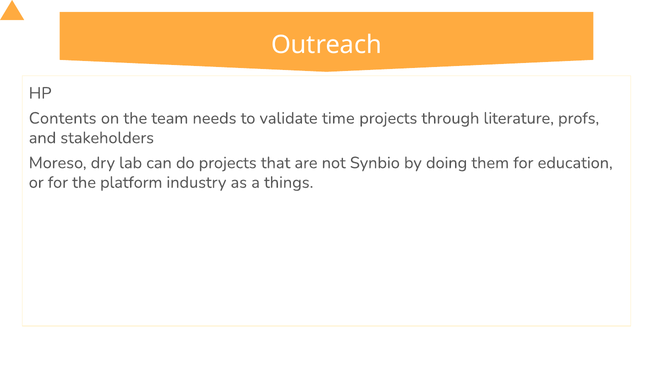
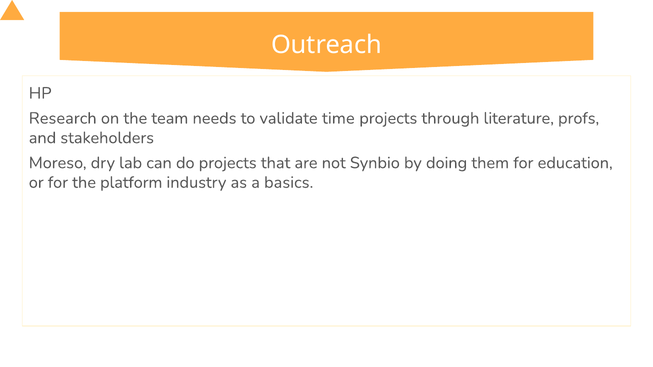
Contents: Contents -> Research
things: things -> basics
